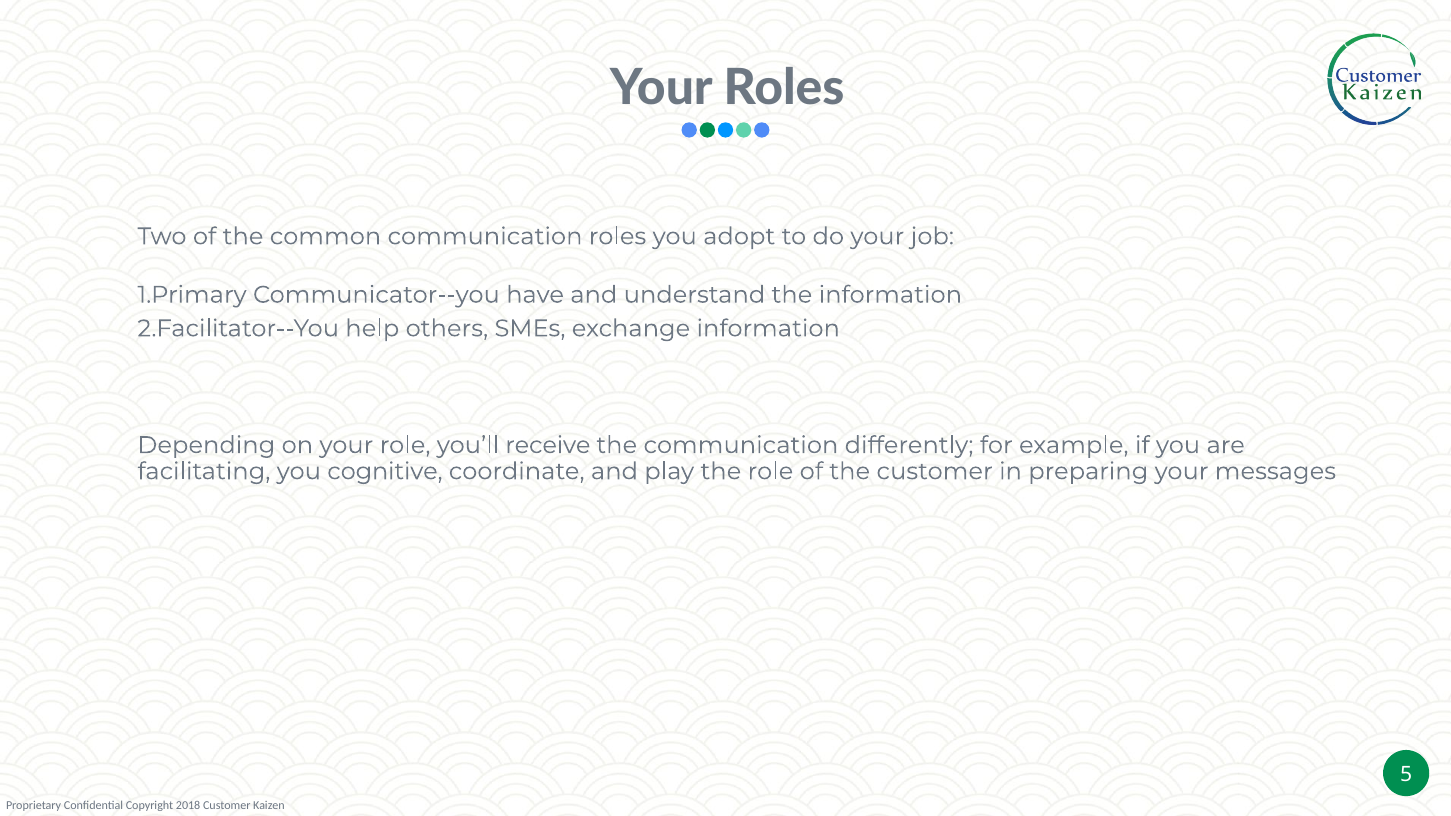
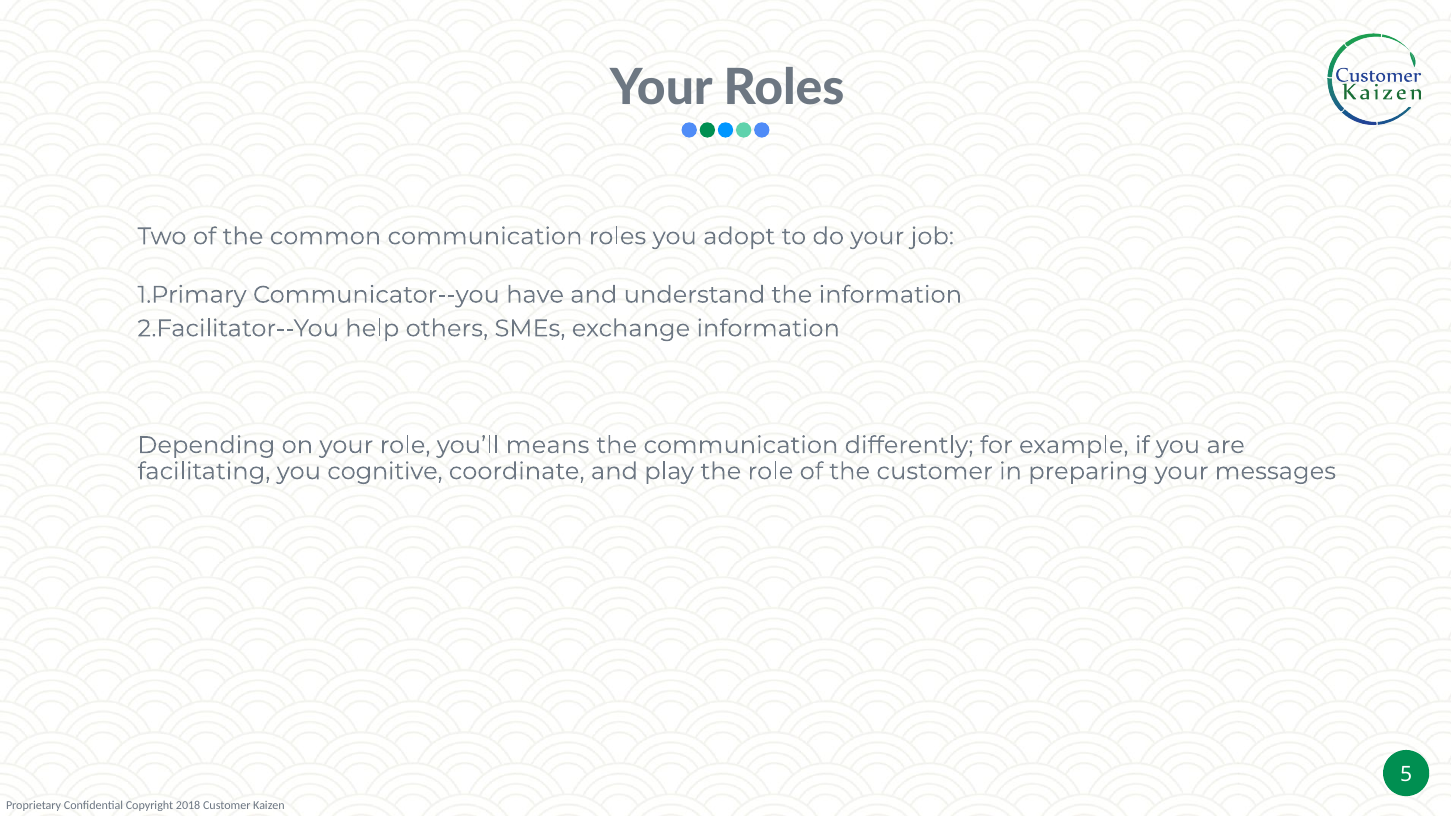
receive: receive -> means
